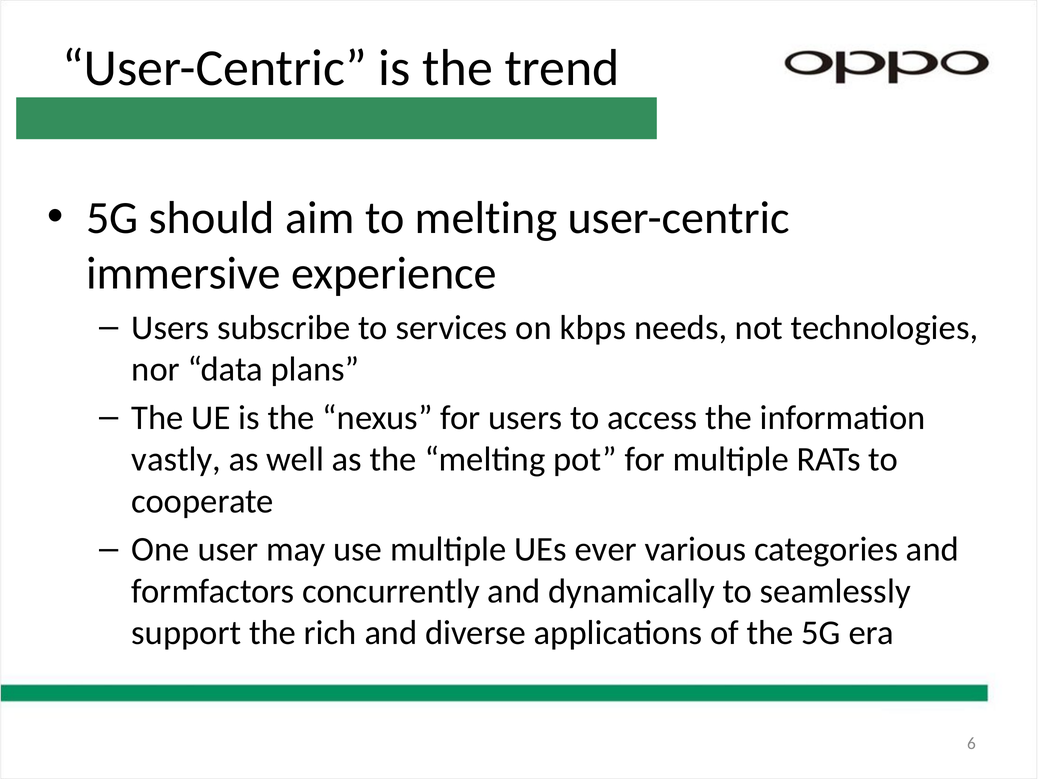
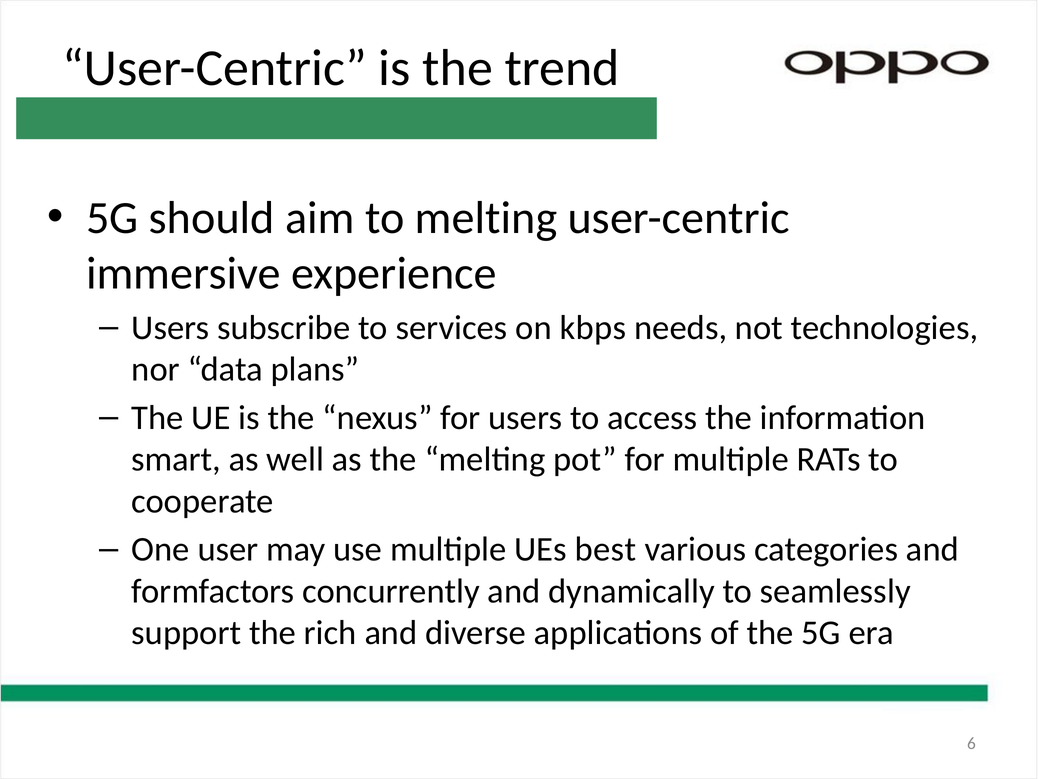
vastly: vastly -> smart
ever: ever -> best
